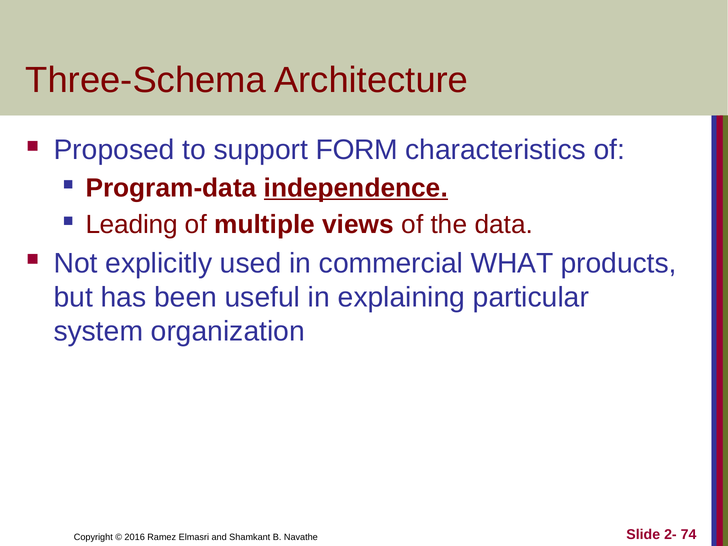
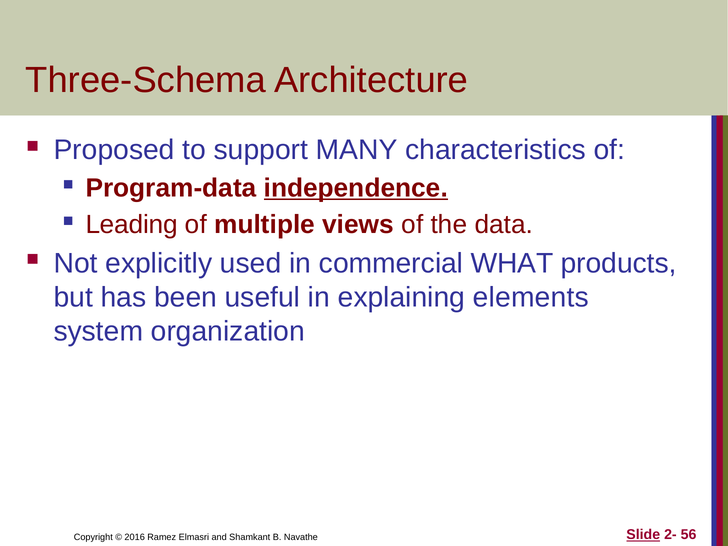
FORM: FORM -> MANY
particular: particular -> elements
Slide underline: none -> present
74: 74 -> 56
